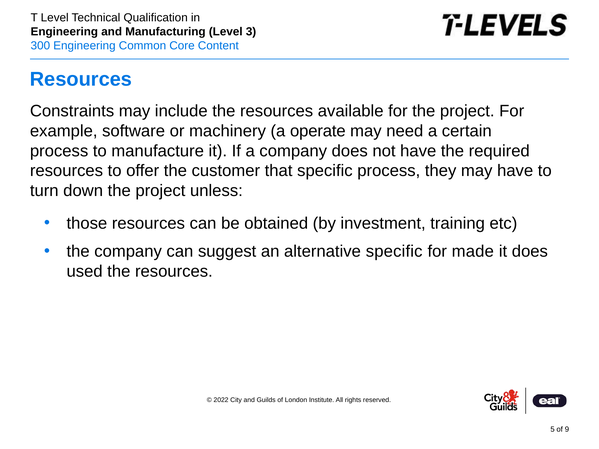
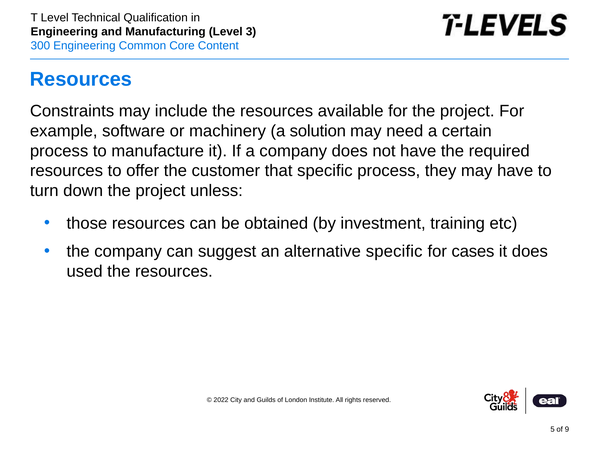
operate: operate -> solution
made: made -> cases
